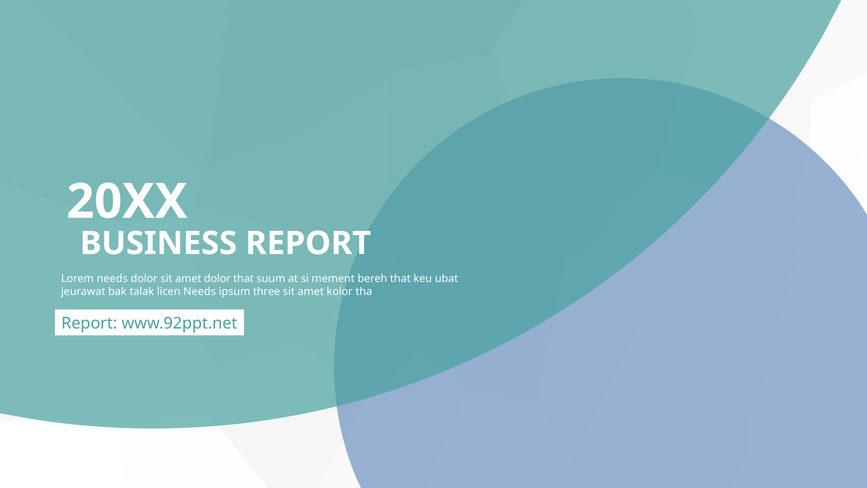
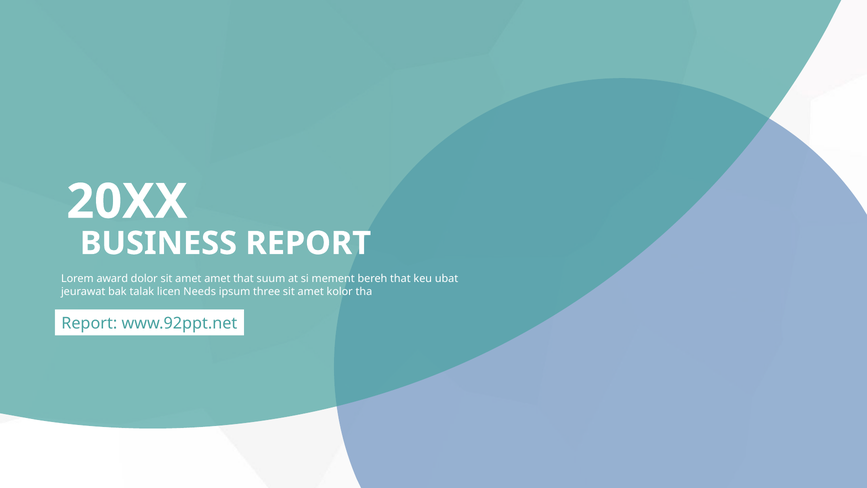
Lorem needs: needs -> award
amet dolor: dolor -> amet
